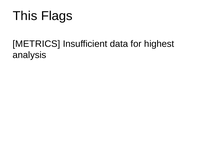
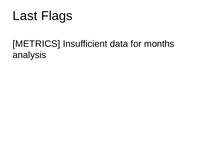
This: This -> Last
highest: highest -> months
